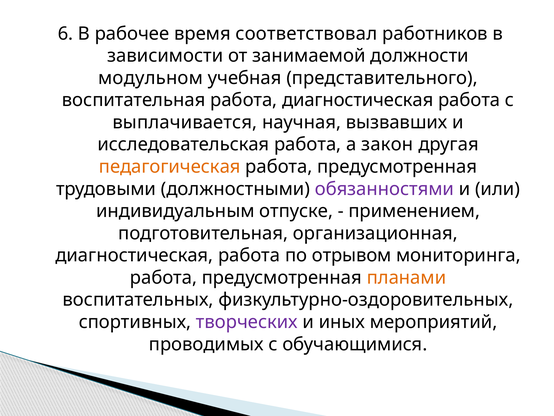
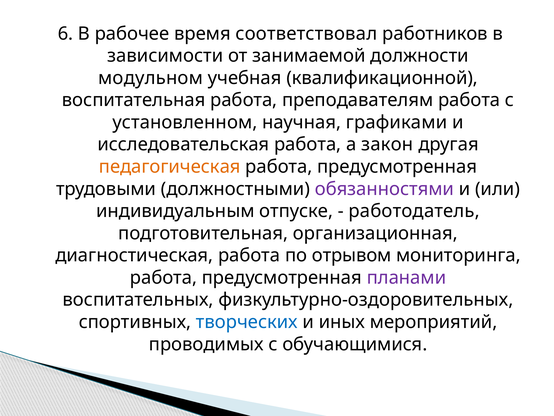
представительного: представительного -> квалификационной
работа диагностическая: диагностическая -> преподавателям
выплачивается: выплачивается -> установленном
вызвавших: вызвавших -> графиками
применением: применением -> работодатель
планами colour: orange -> purple
творческих colour: purple -> blue
